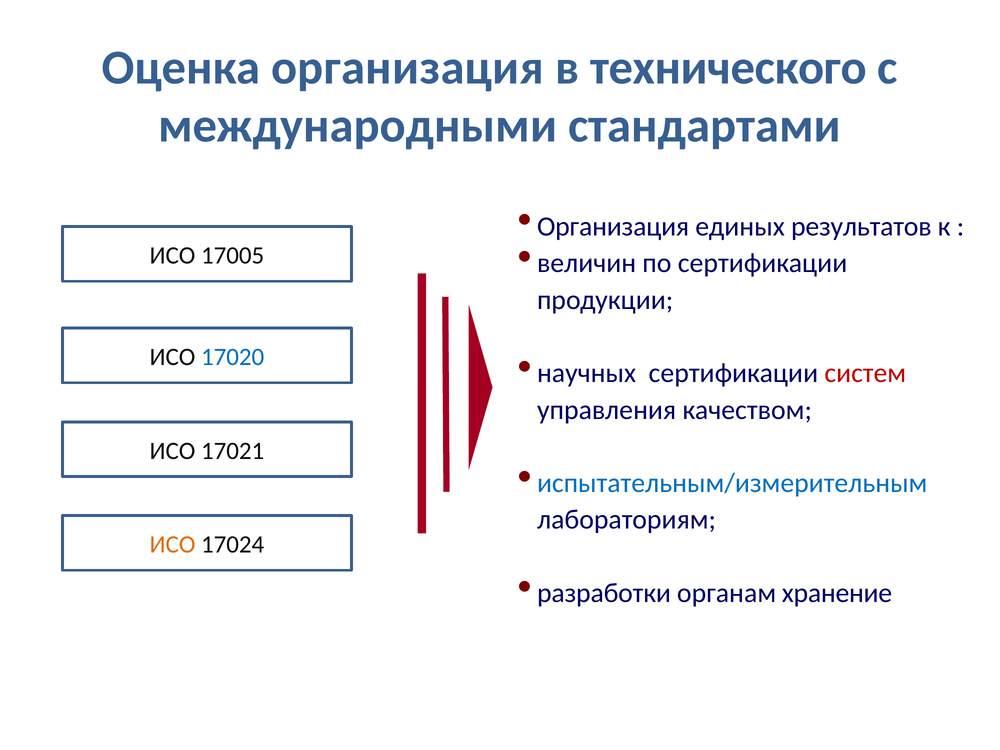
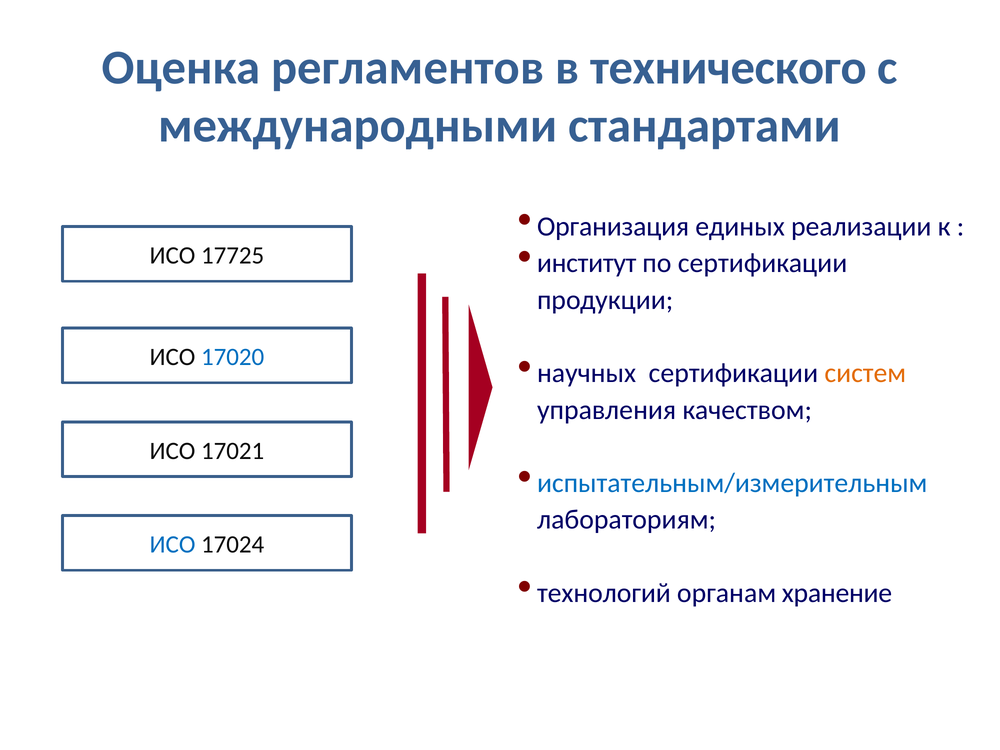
Оценка организация: организация -> регламентов
результатов: результатов -> реализации
величин: величин -> институт
17005: 17005 -> 17725
систем colour: red -> orange
ИСО at (172, 545) colour: orange -> blue
разработки: разработки -> технологий
